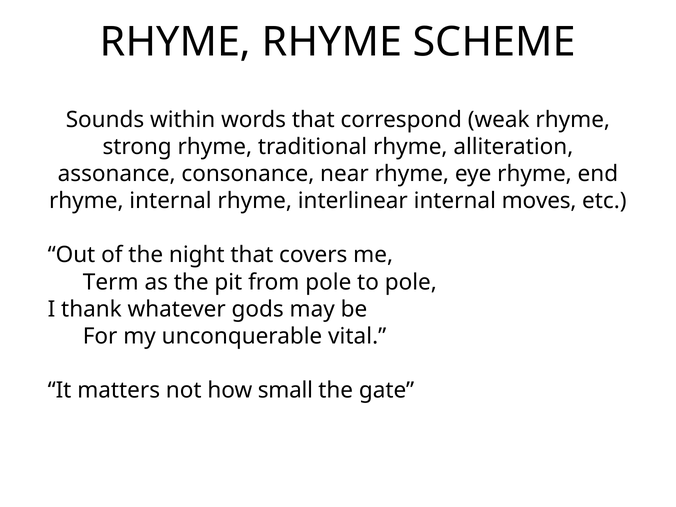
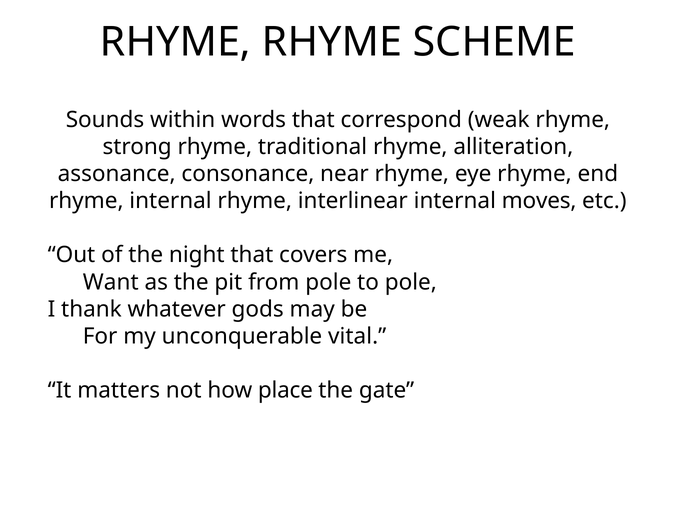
Term: Term -> Want
small: small -> place
